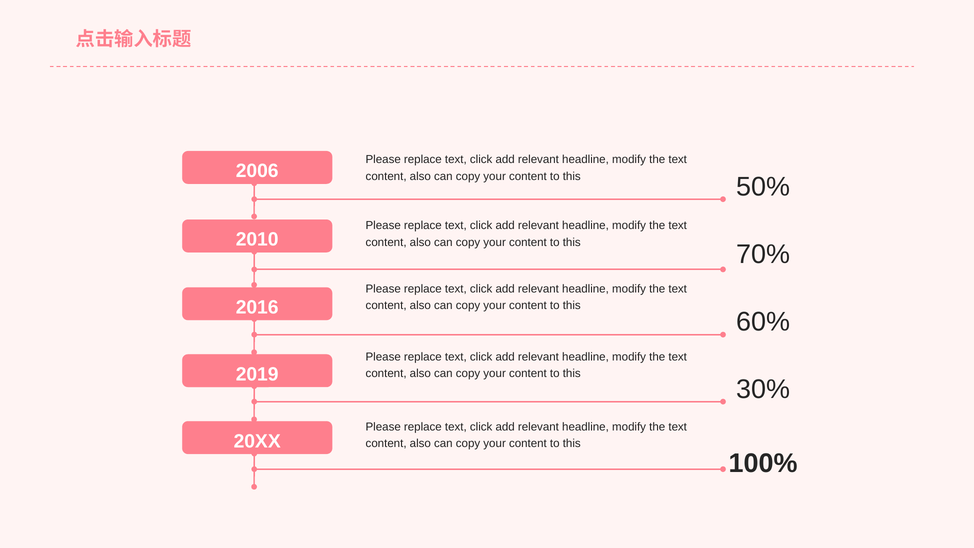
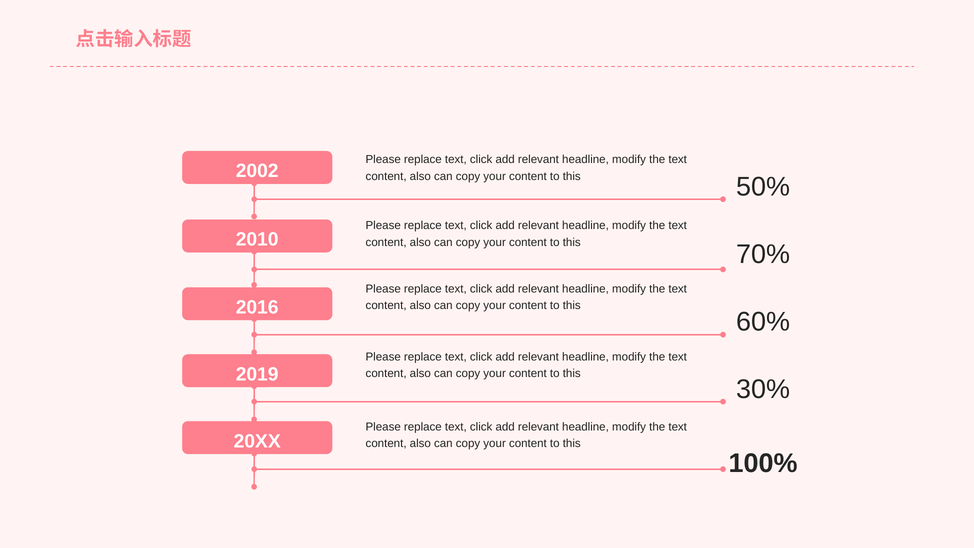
2006: 2006 -> 2002
